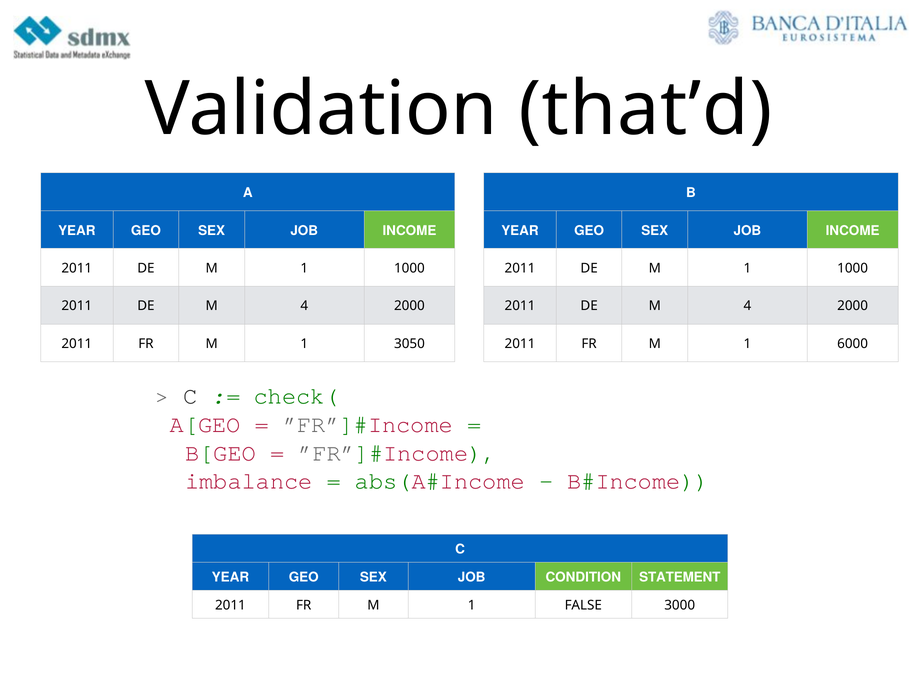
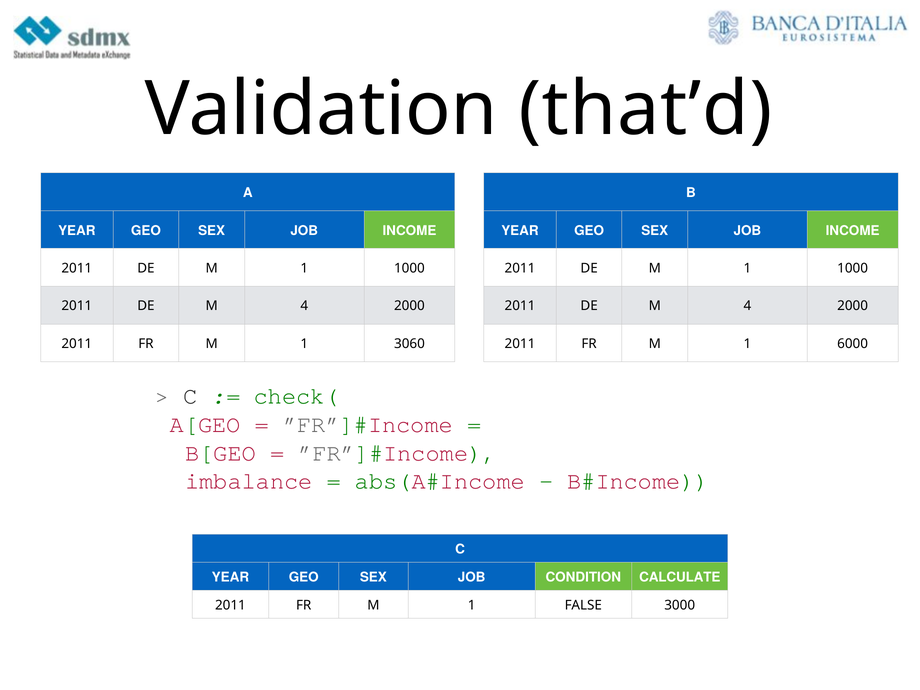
3050: 3050 -> 3060
STATEMENT: STATEMENT -> CALCULATE
